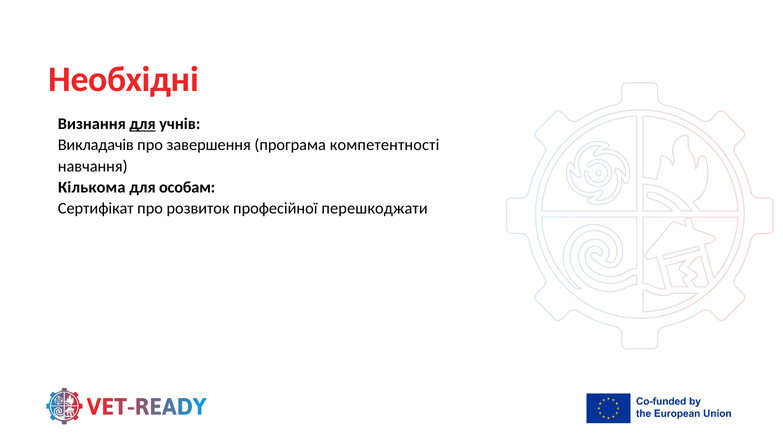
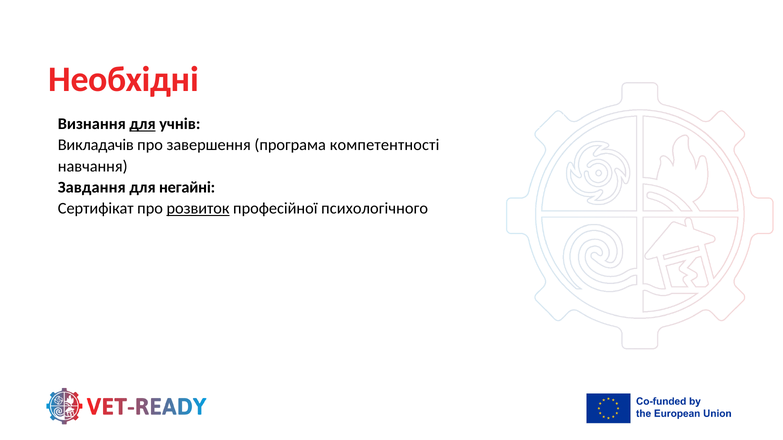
Кількома: Кількома -> Завдання
особам: особам -> негайні
розвиток underline: none -> present
перешкоджати: перешкоджати -> психологічного
